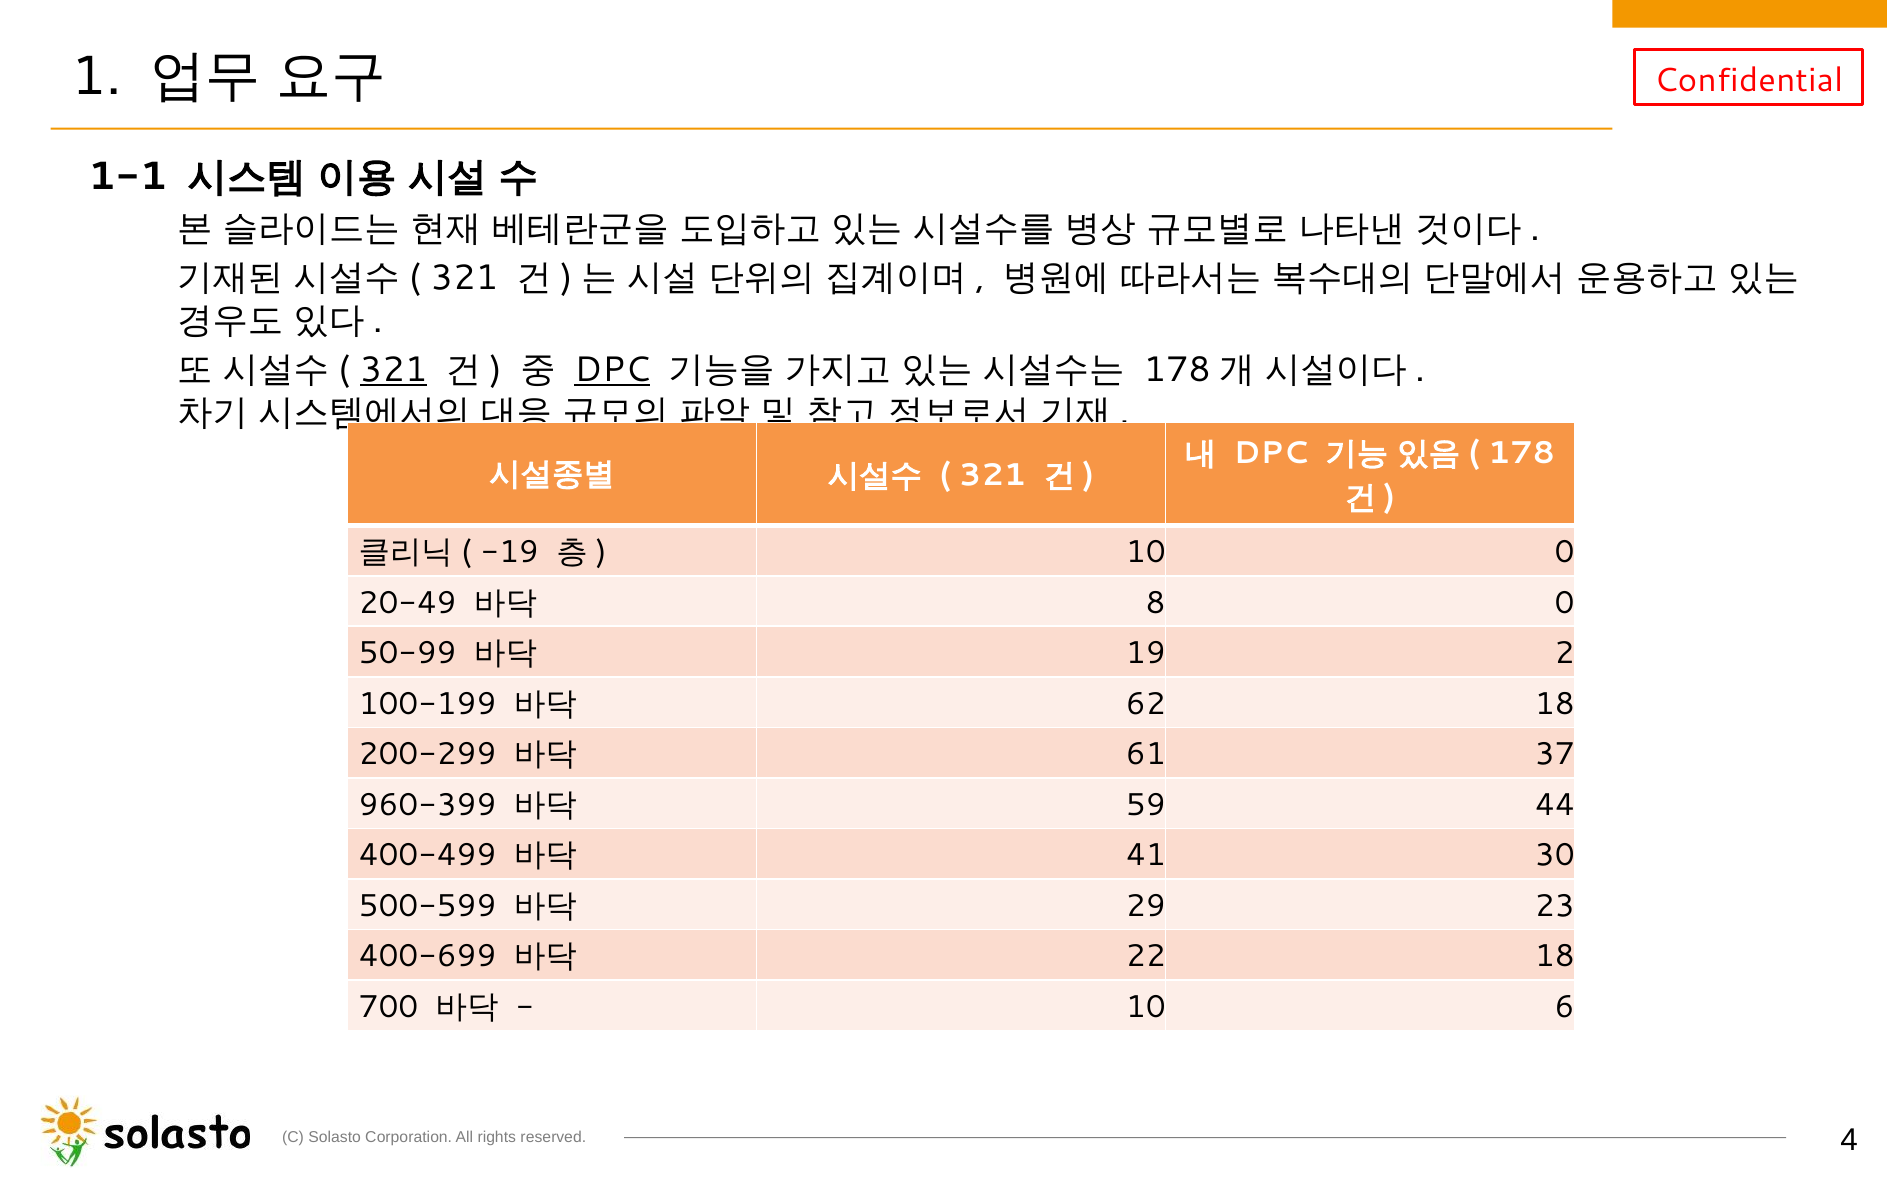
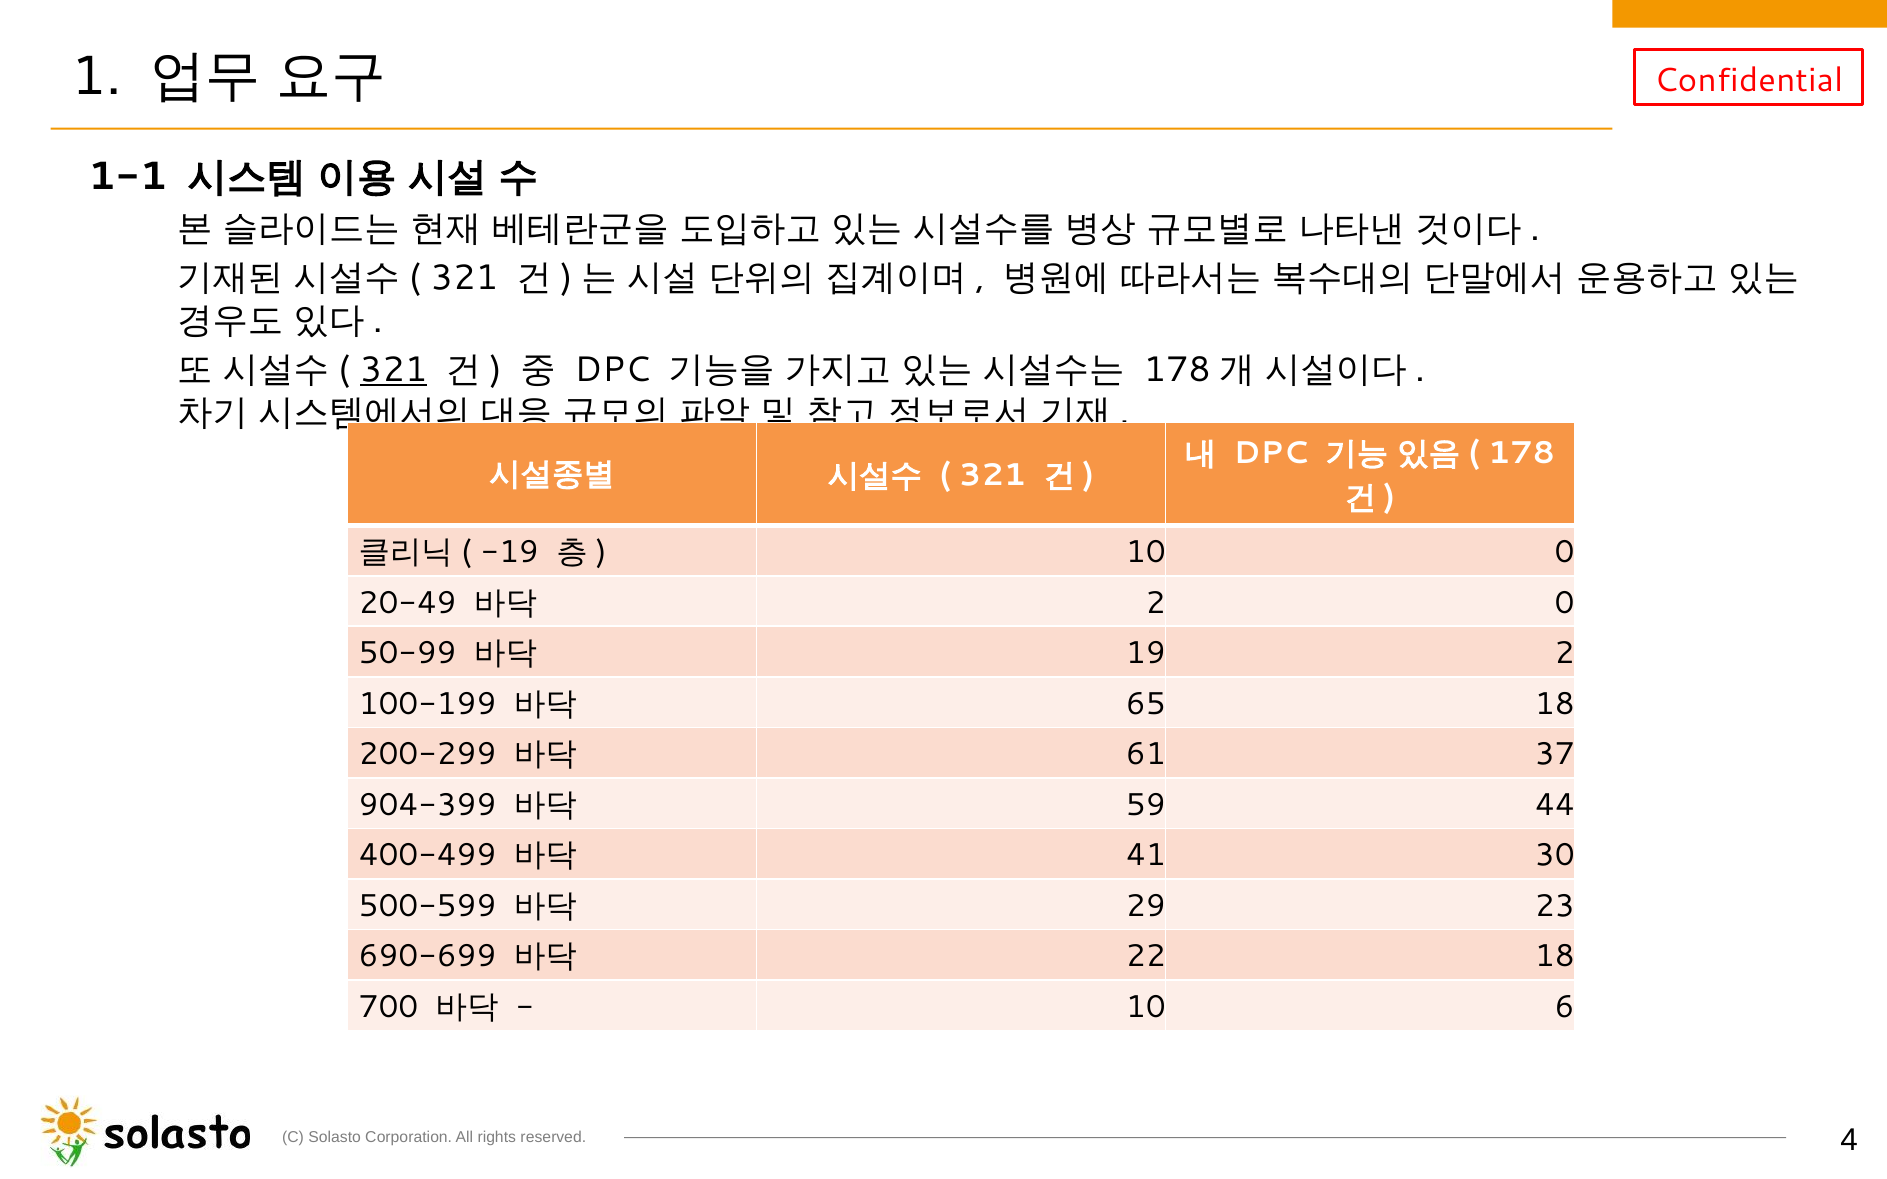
DPC at (612, 370) underline: present -> none
8 at (1156, 603): 8 -> 2
62: 62 -> 65
960-399: 960-399 -> 904-399
400-699: 400-699 -> 690-699
